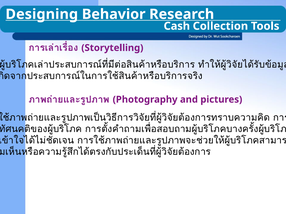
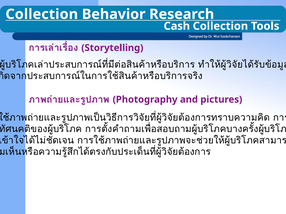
Designing at (42, 14): Designing -> Collection
